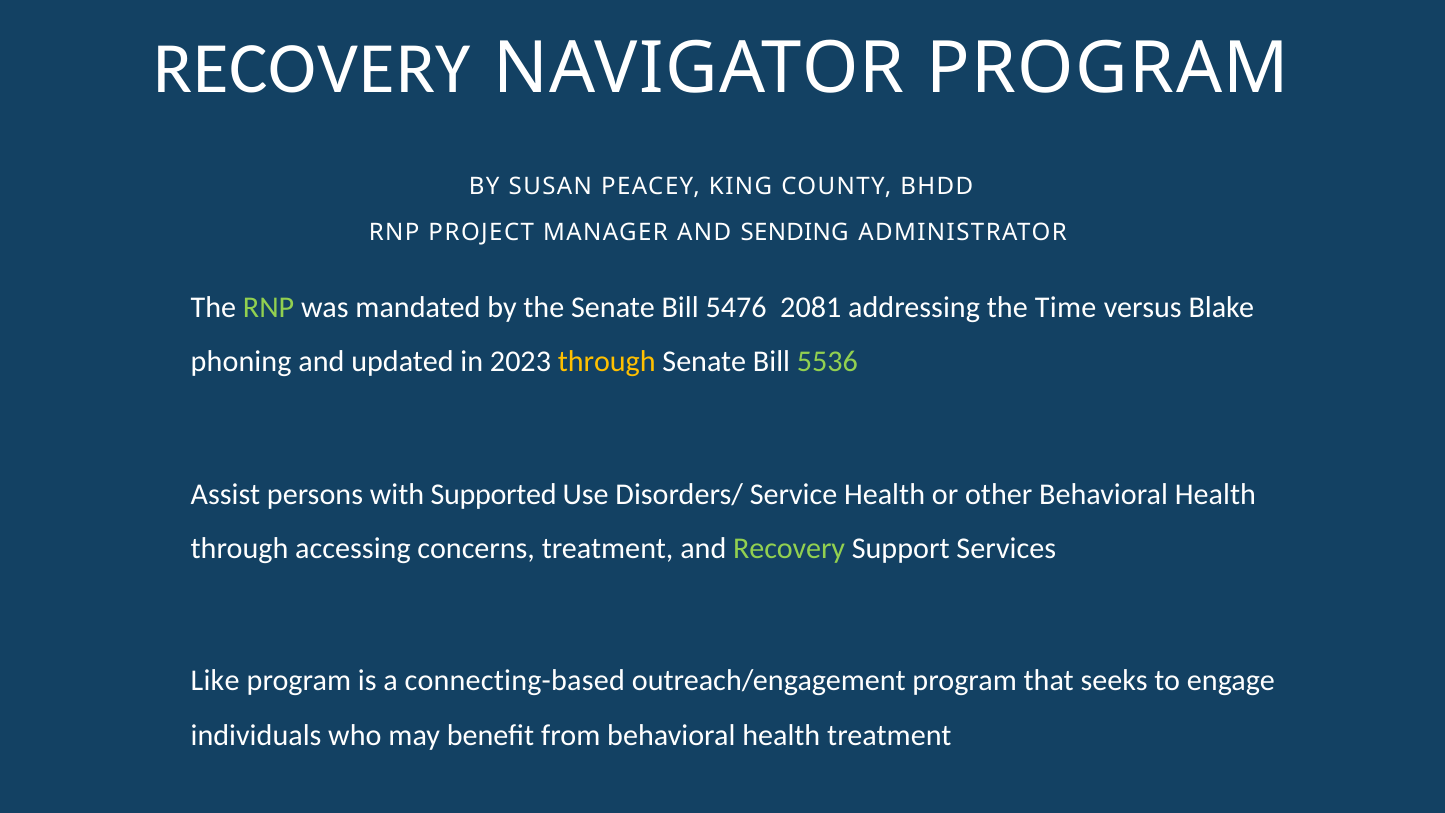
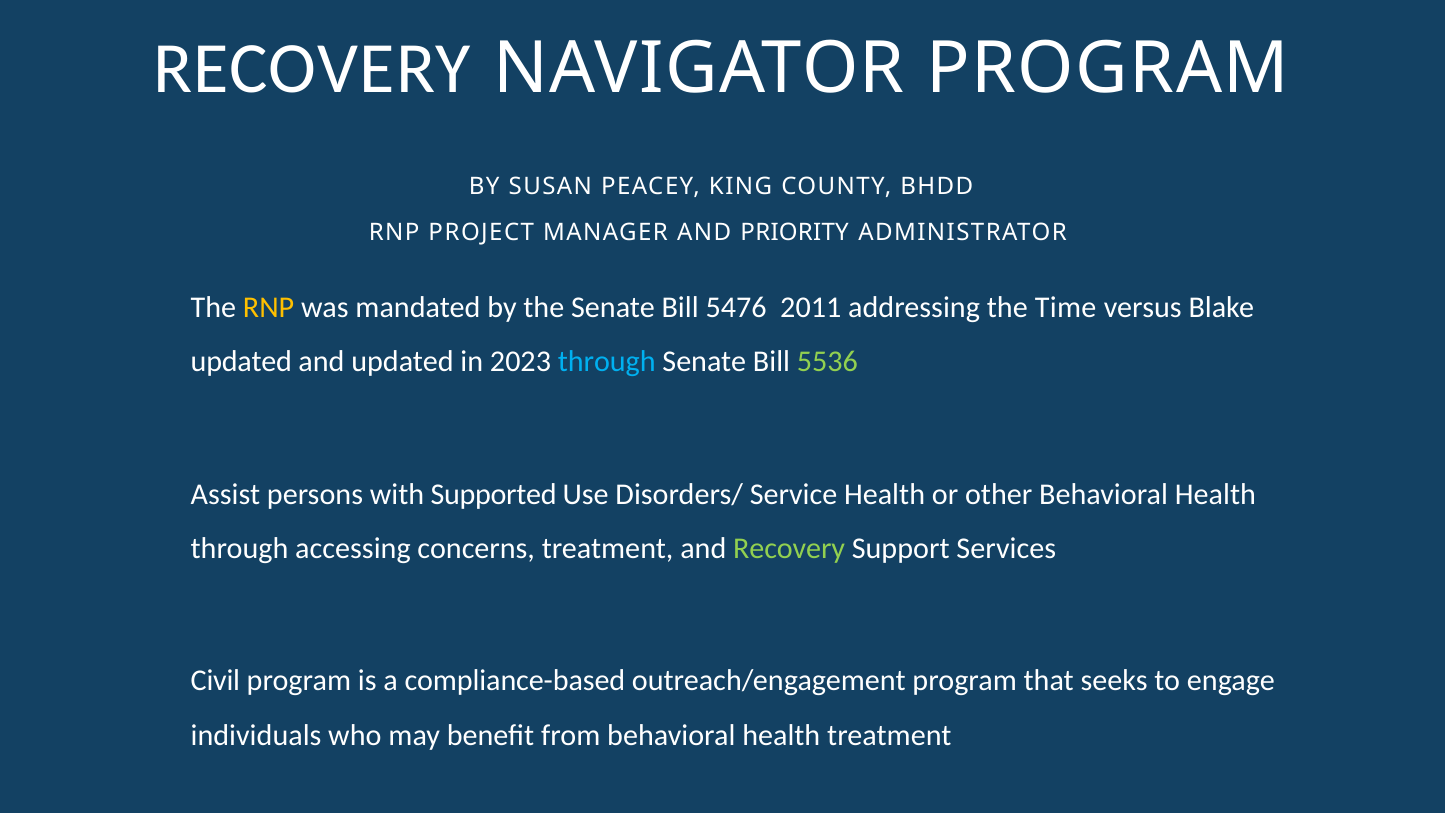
SENDING: SENDING -> PRIORITY
RNP at (269, 308) colour: light green -> yellow
2081: 2081 -> 2011
phoning at (241, 362): phoning -> updated
through at (607, 362) colour: yellow -> light blue
Like: Like -> Civil
connecting-based: connecting-based -> compliance-based
